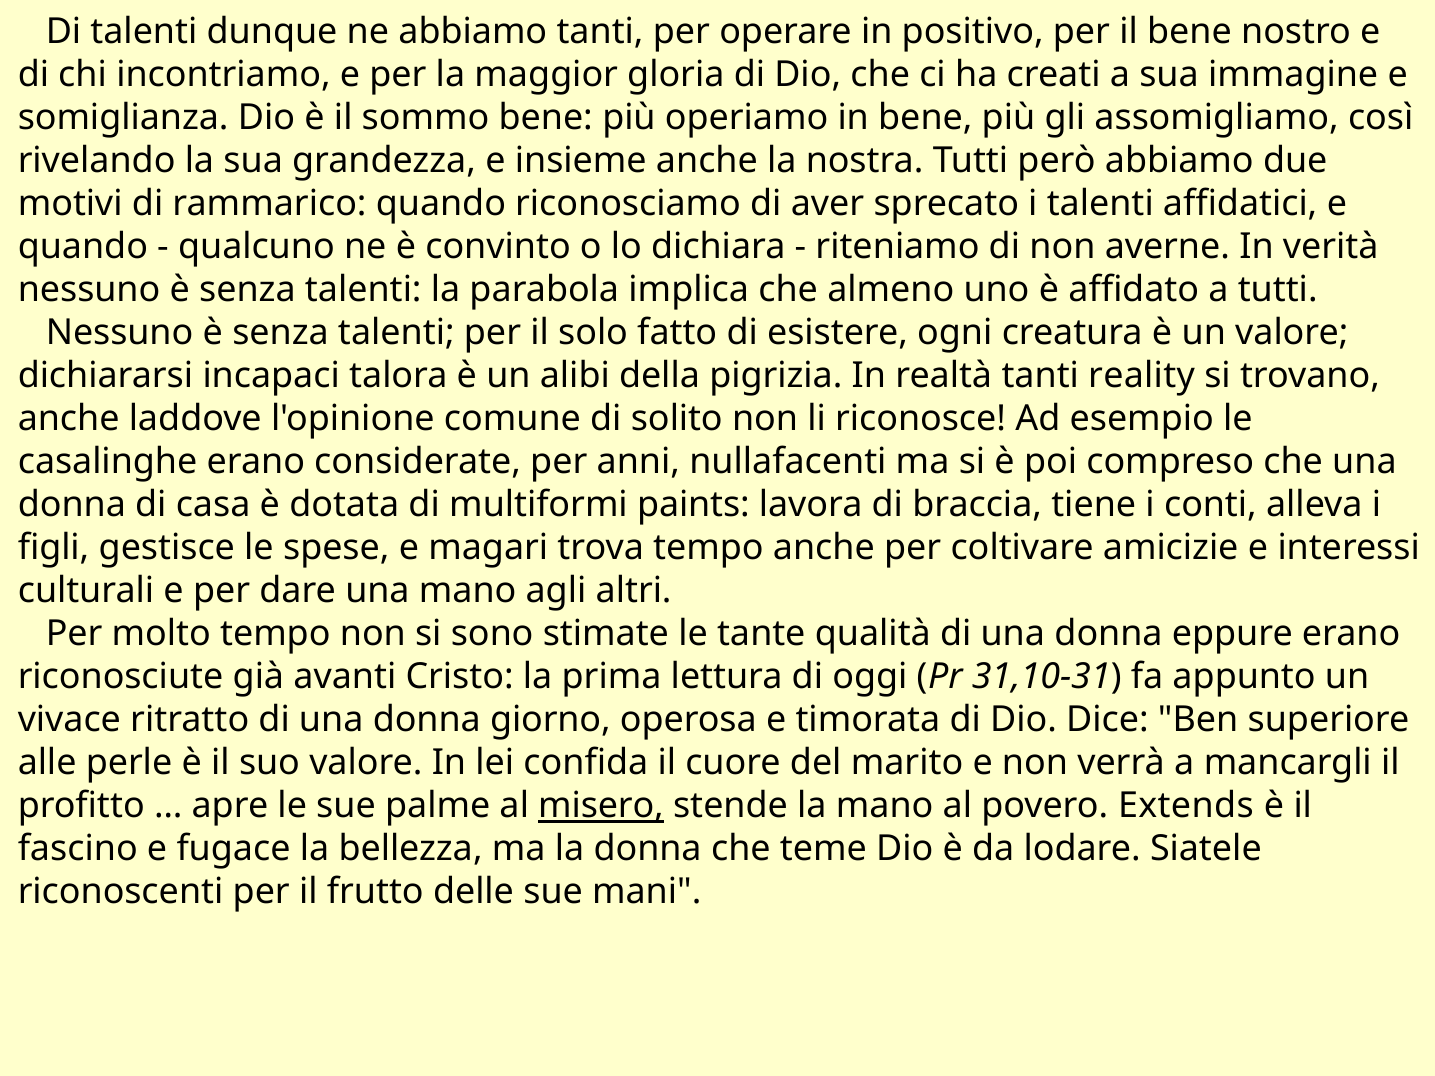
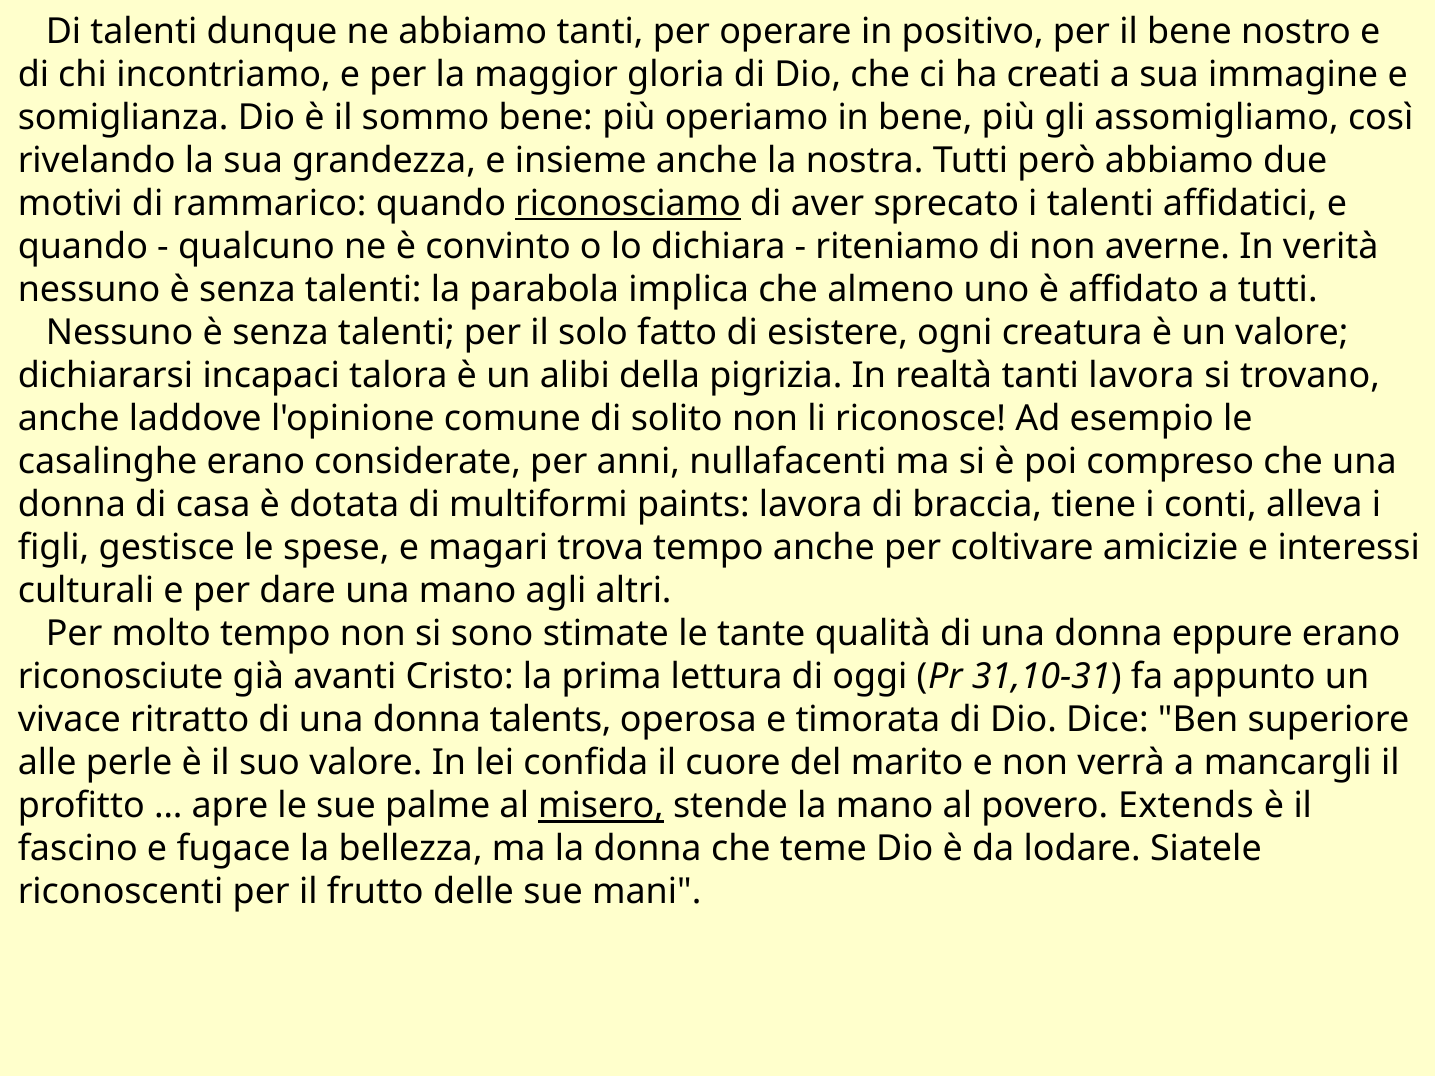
riconosciamo underline: none -> present
tanti reality: reality -> lavora
giorno: giorno -> talents
